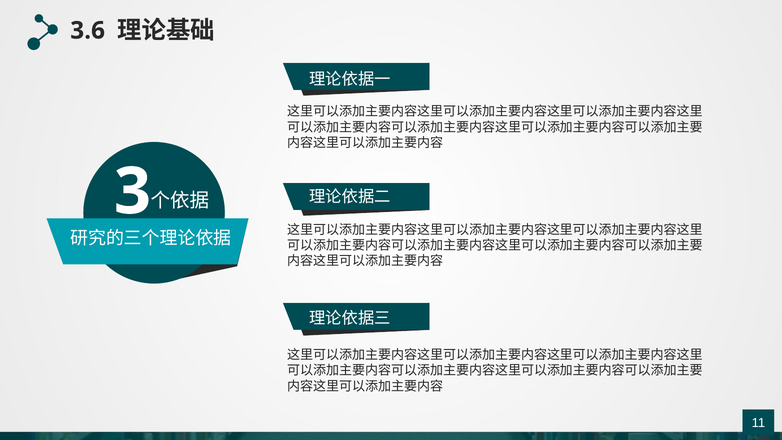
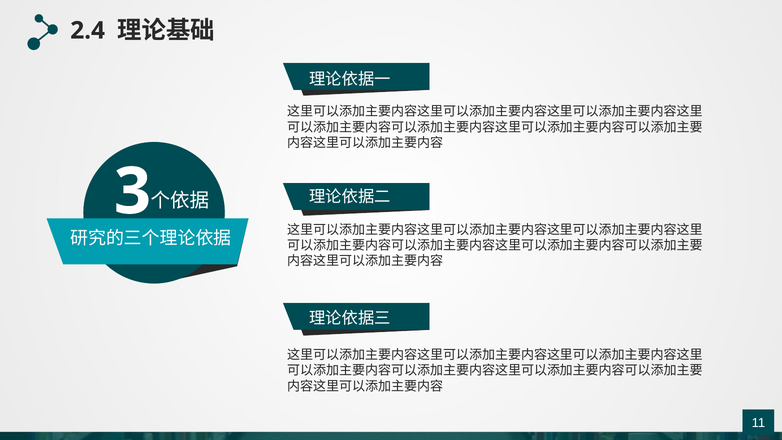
3.6: 3.6 -> 2.4
